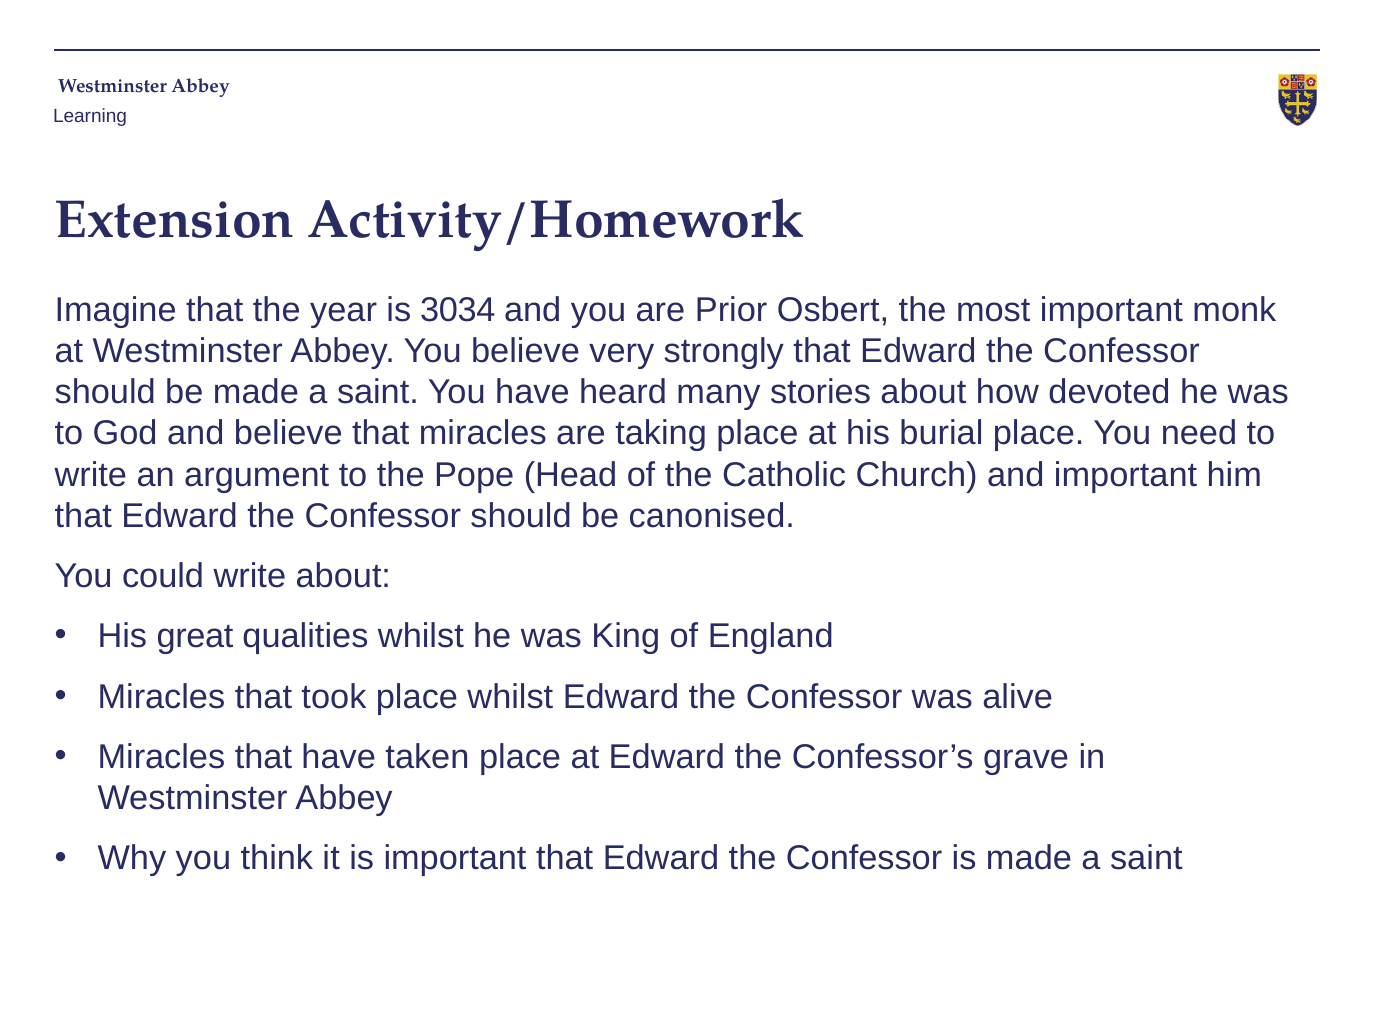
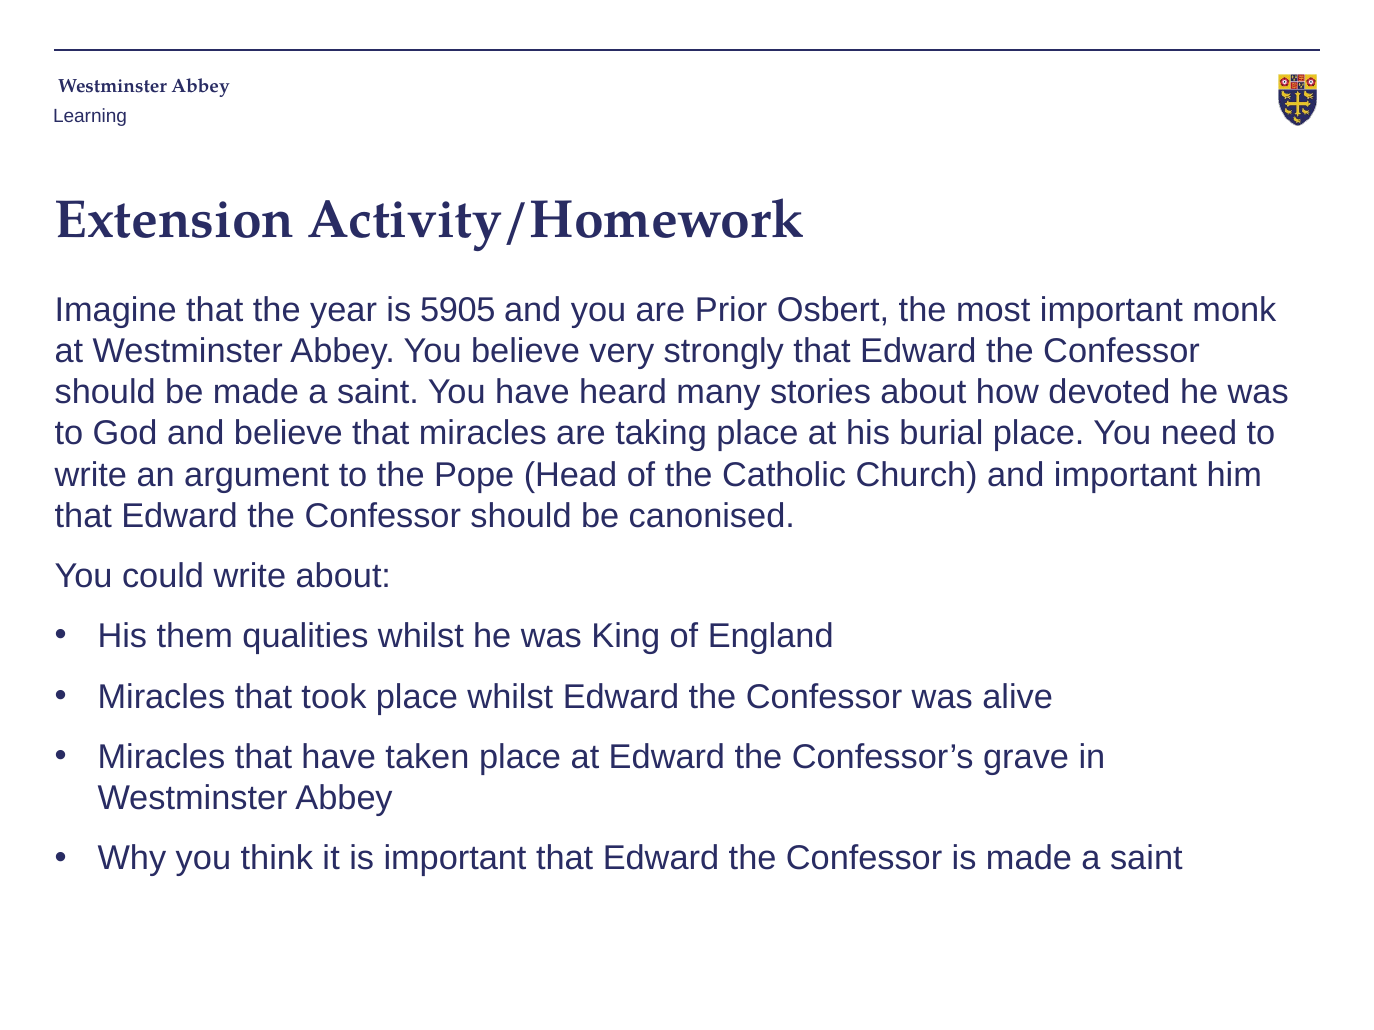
3034: 3034 -> 5905
great: great -> them
